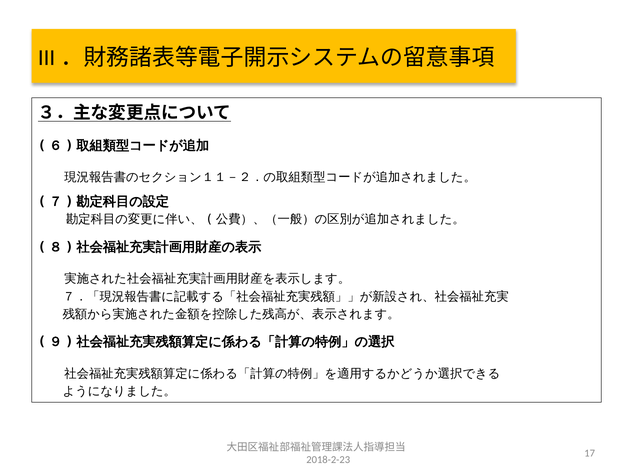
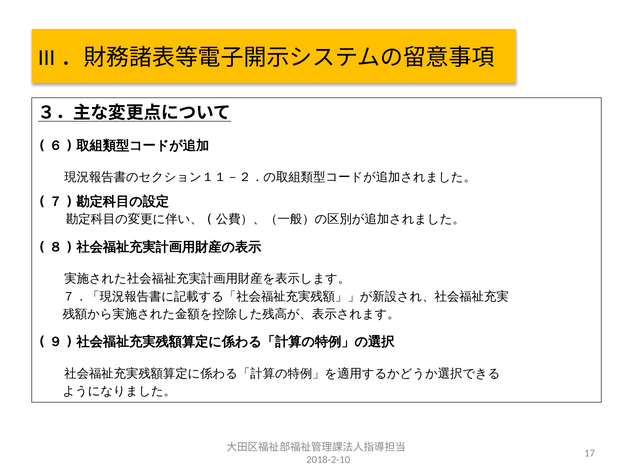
2018-2-23: 2018-2-23 -> 2018-2-10
